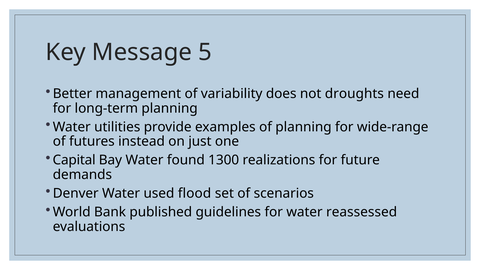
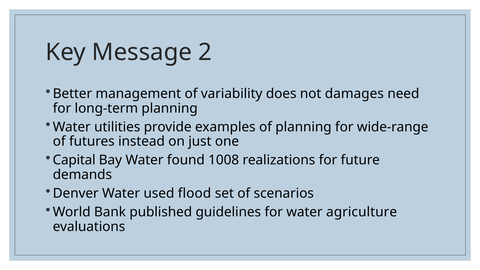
5: 5 -> 2
droughts: droughts -> damages
1300: 1300 -> 1008
reassessed: reassessed -> agriculture
